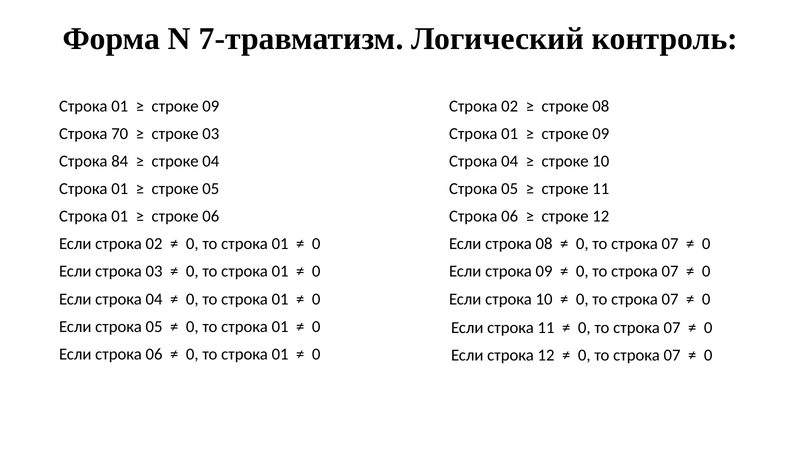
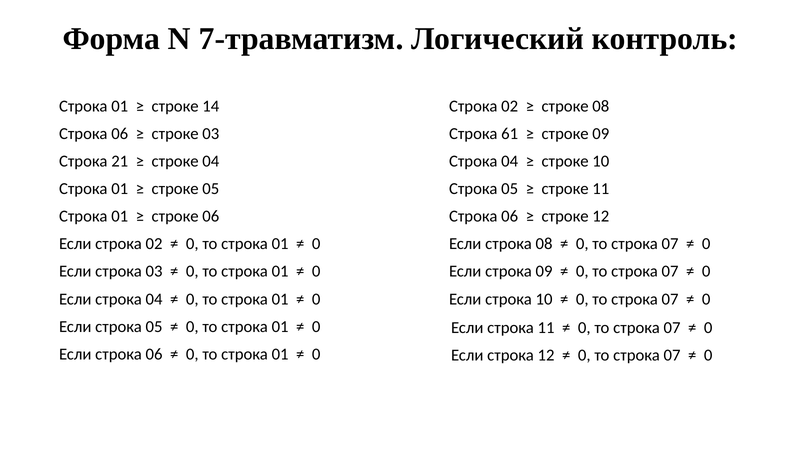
09 at (211, 106): 09 -> 14
70 at (120, 134): 70 -> 06
03 Строка 01: 01 -> 61
84: 84 -> 21
